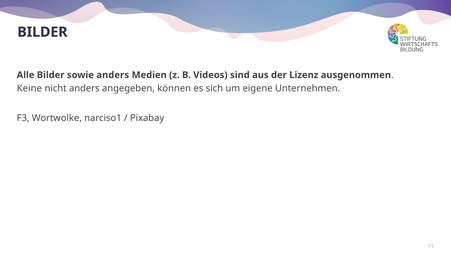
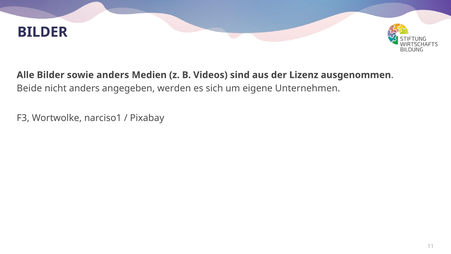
Keine: Keine -> Beide
können: können -> werden
